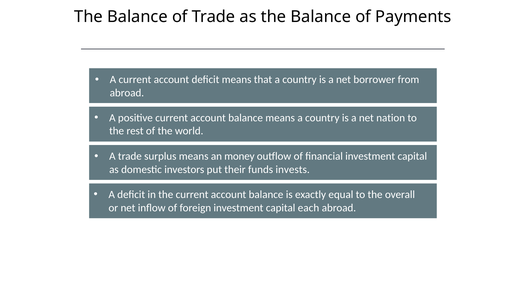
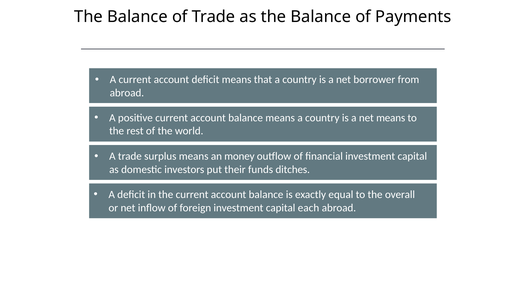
net nation: nation -> means
invests: invests -> ditches
